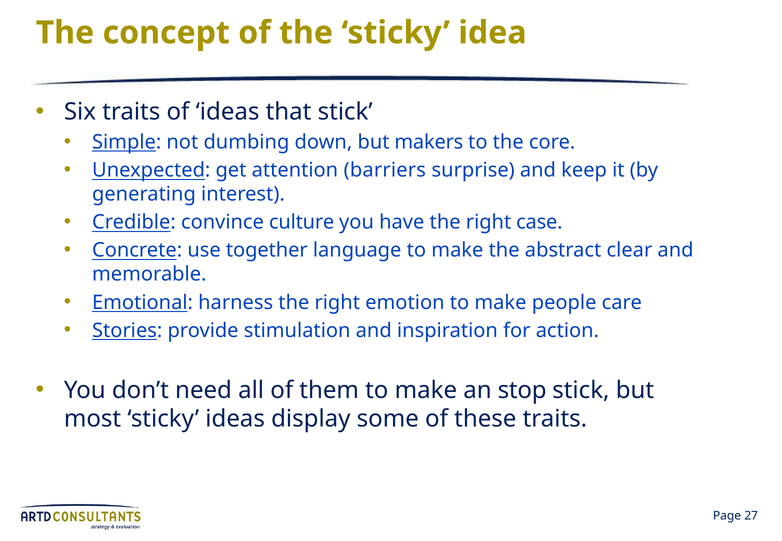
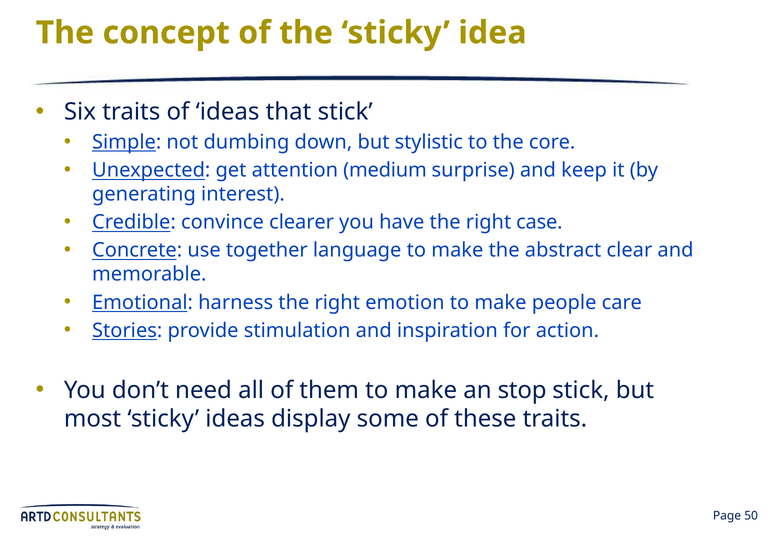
makers: makers -> stylistic
barriers: barriers -> medium
culture: culture -> clearer
27: 27 -> 50
